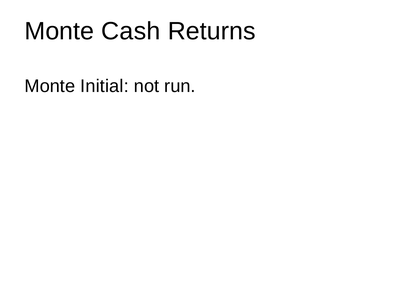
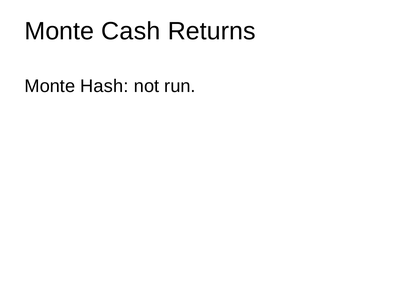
Initial: Initial -> Hash
